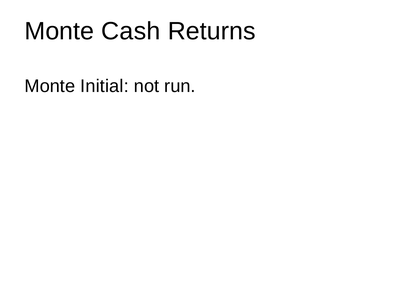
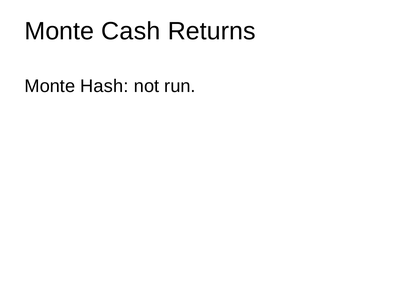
Initial: Initial -> Hash
